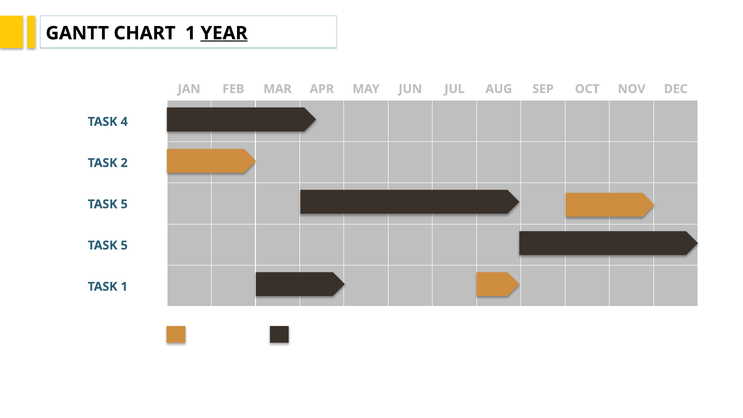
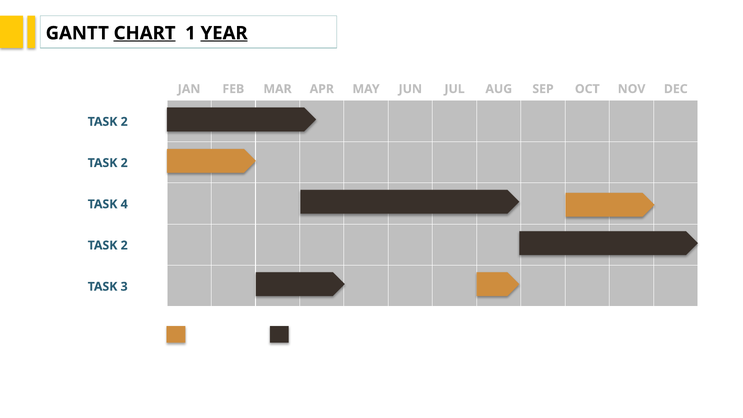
CHART underline: none -> present
4 at (124, 122): 4 -> 2
5 at (124, 204): 5 -> 4
5 at (124, 245): 5 -> 2
TASK 1: 1 -> 3
